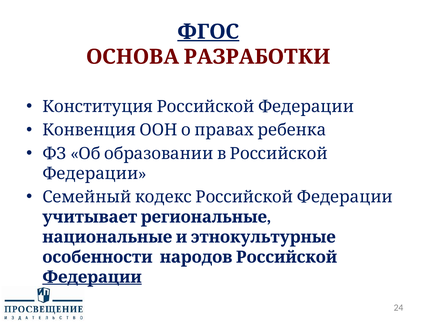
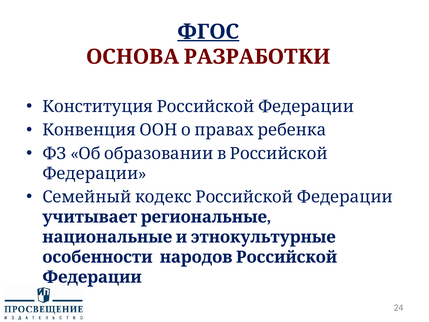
Федерации at (92, 277) underline: present -> none
